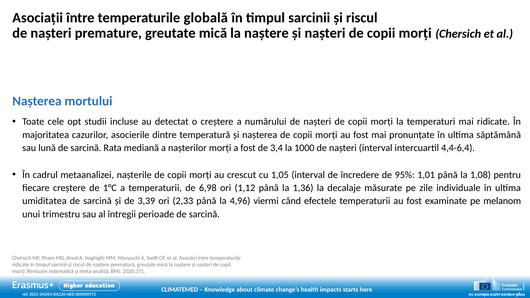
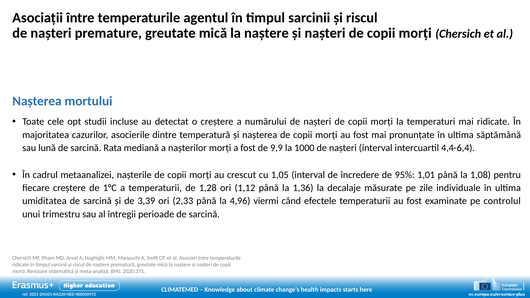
globală: globală -> agentul
3,4: 3,4 -> 9,9
6,98: 6,98 -> 1,28
melanom: melanom -> controlul
